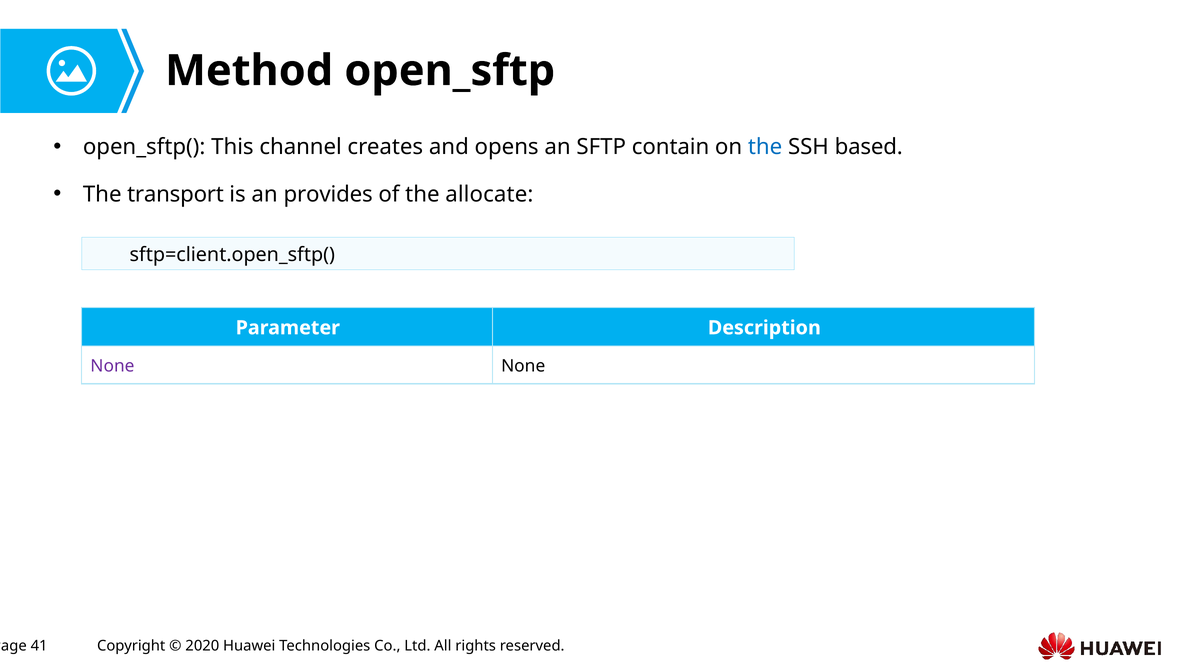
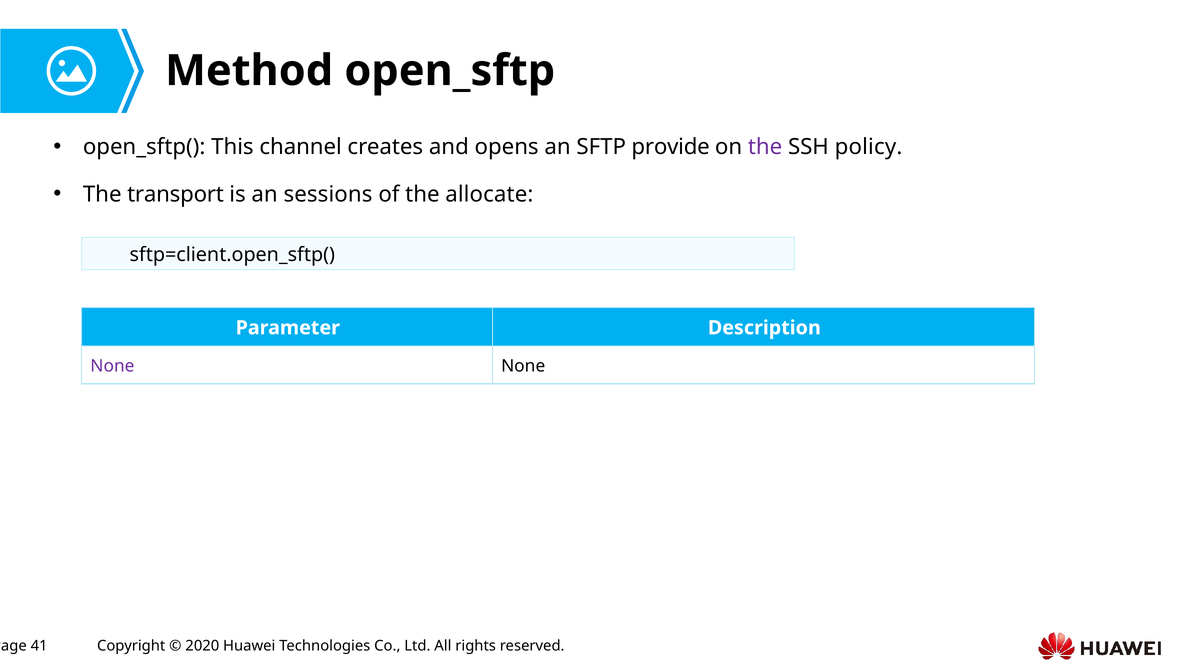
contain: contain -> provide
the at (765, 147) colour: blue -> purple
based: based -> policy
provides: provides -> sessions
